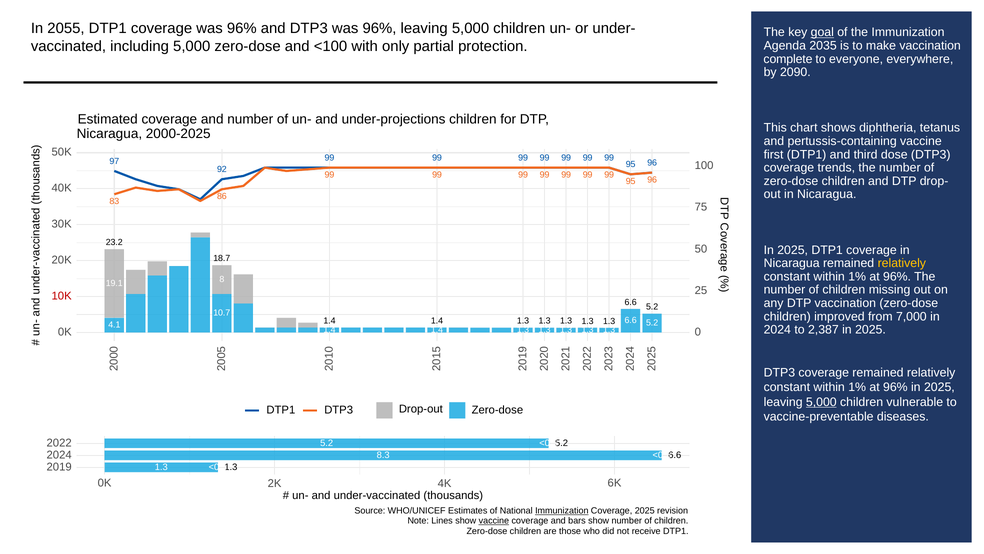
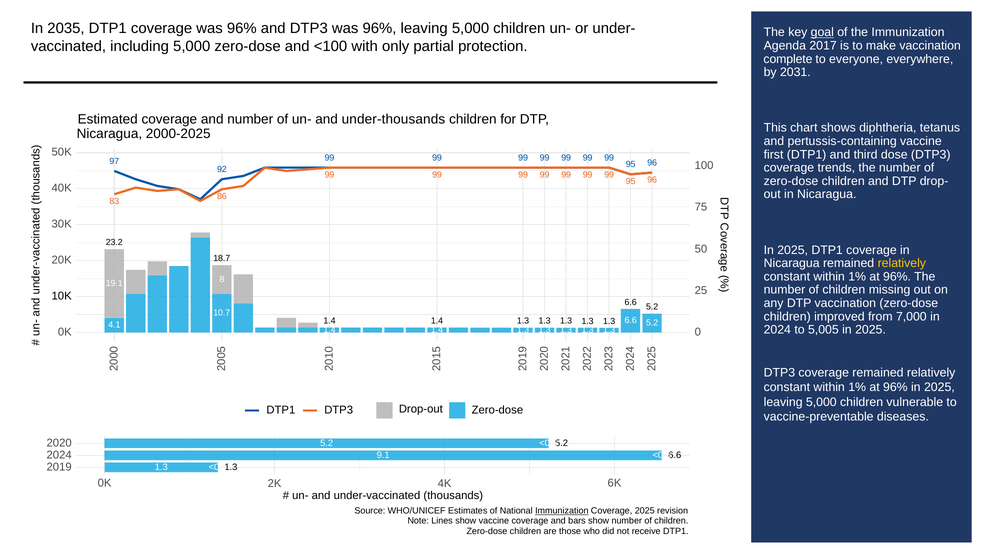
2055: 2055 -> 2035
2035: 2035 -> 2017
2090: 2090 -> 2031
under-projections: under-projections -> under-thousands
10K colour: red -> black
2,387: 2,387 -> 5,005
5,000 at (821, 402) underline: present -> none
2022: 2022 -> 2020
8.3: 8.3 -> 9.1
vaccine at (494, 520) underline: present -> none
